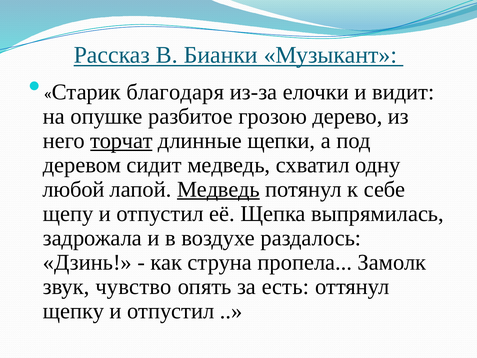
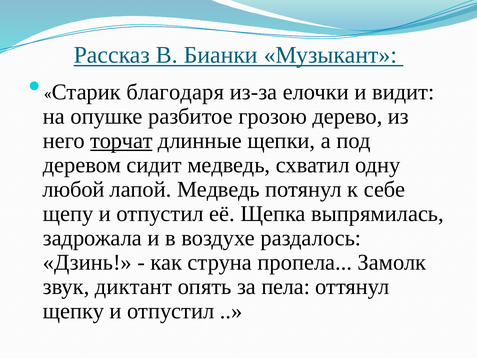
Медведь at (218, 189) underline: present -> none
чувство: чувство -> диктант
есть: есть -> пела
